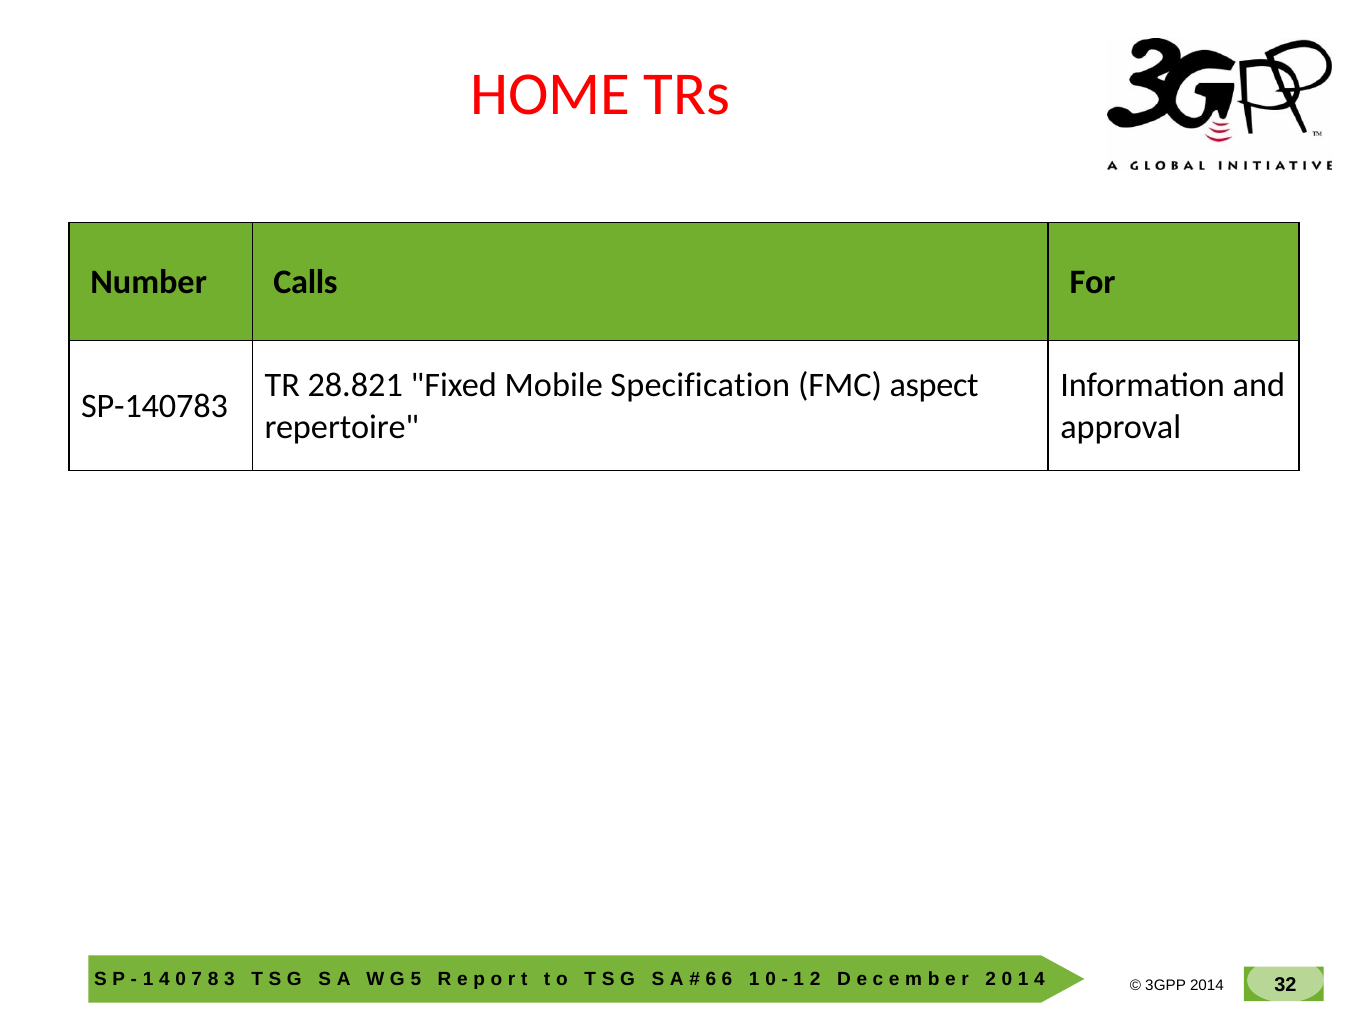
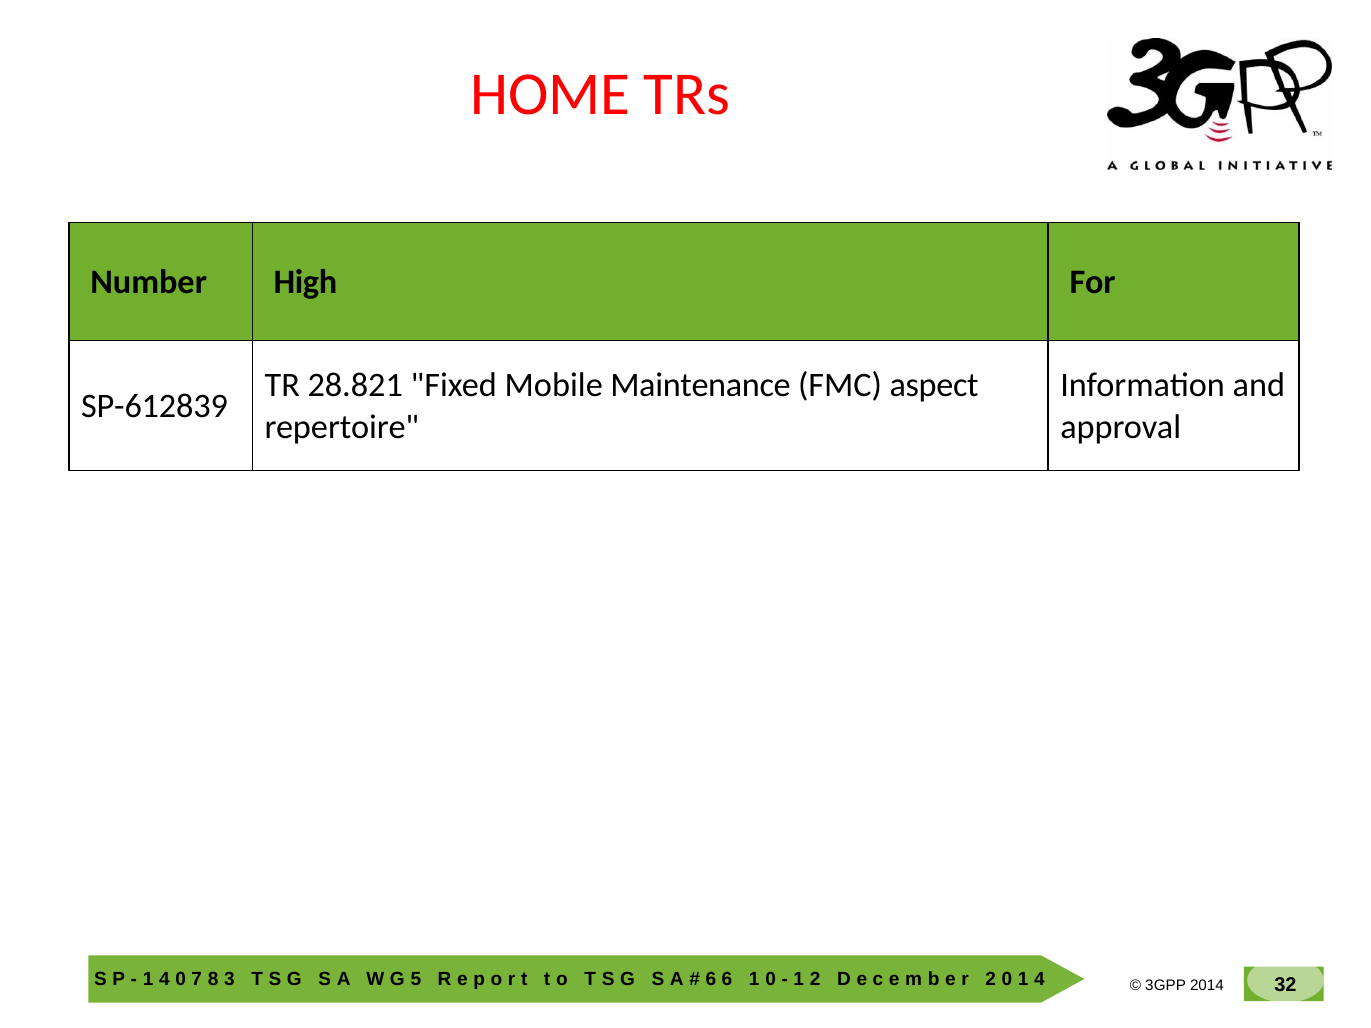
Calls: Calls -> High
Specification: Specification -> Maintenance
SP-140783: SP-140783 -> SP-612839
